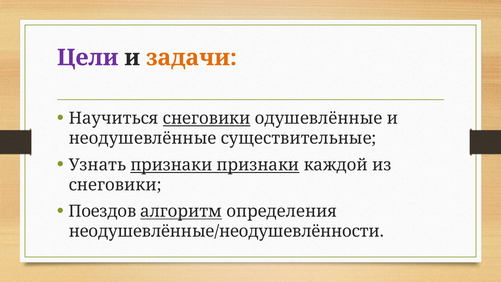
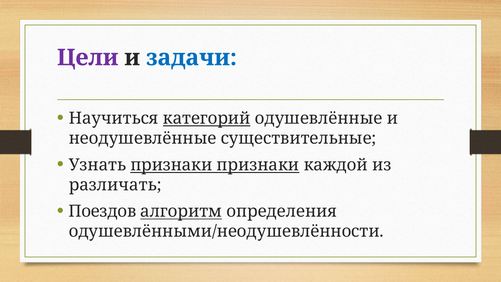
задачи colour: orange -> blue
Научиться снеговики: снеговики -> категорий
снеговики at (115, 185): снеговики -> различать
неодушевлённые/неодушевлённости: неодушевлённые/неодушевлённости -> одушевлёнными/неодушевлённости
